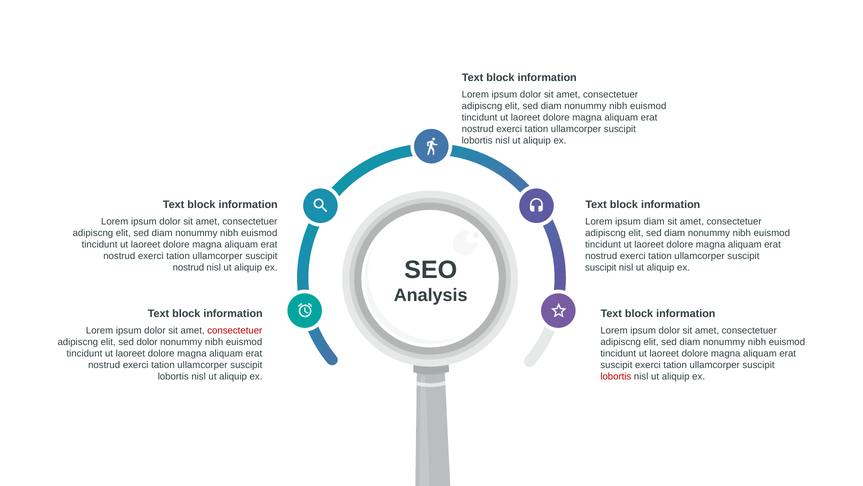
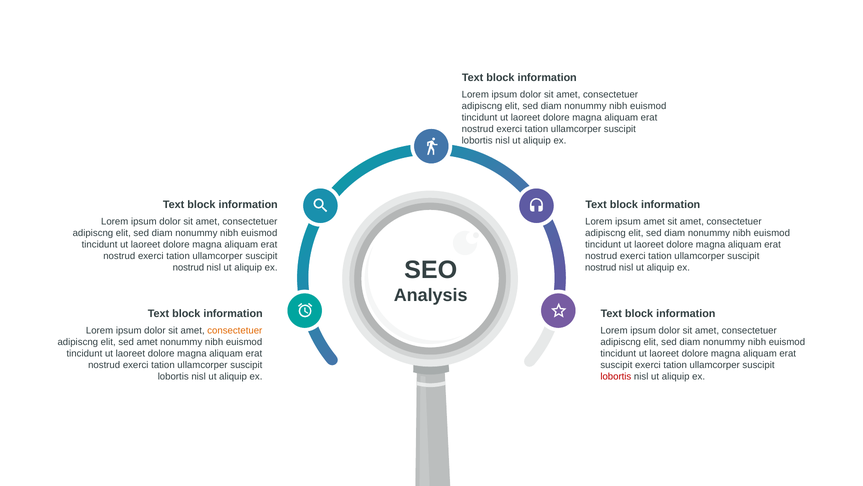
ipsum diam: diam -> amet
suscipit at (601, 267): suscipit -> nostrud
consectetuer at (235, 330) colour: red -> orange
sed dolor: dolor -> amet
